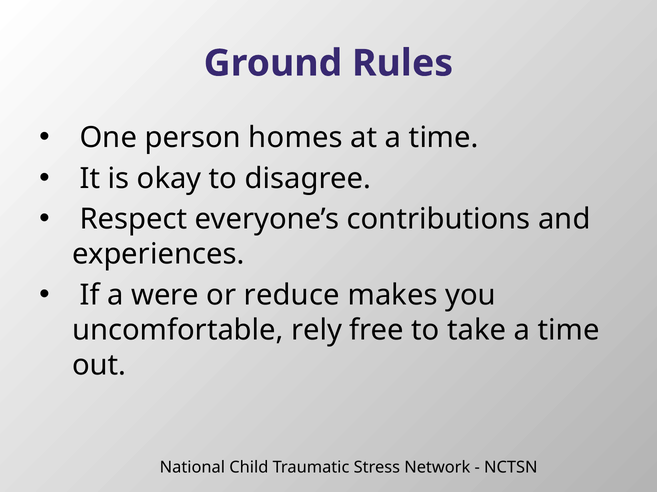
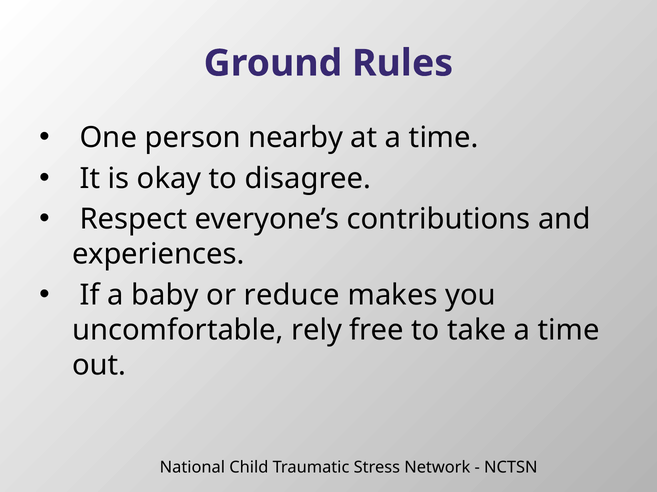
homes: homes -> nearby
were: were -> baby
